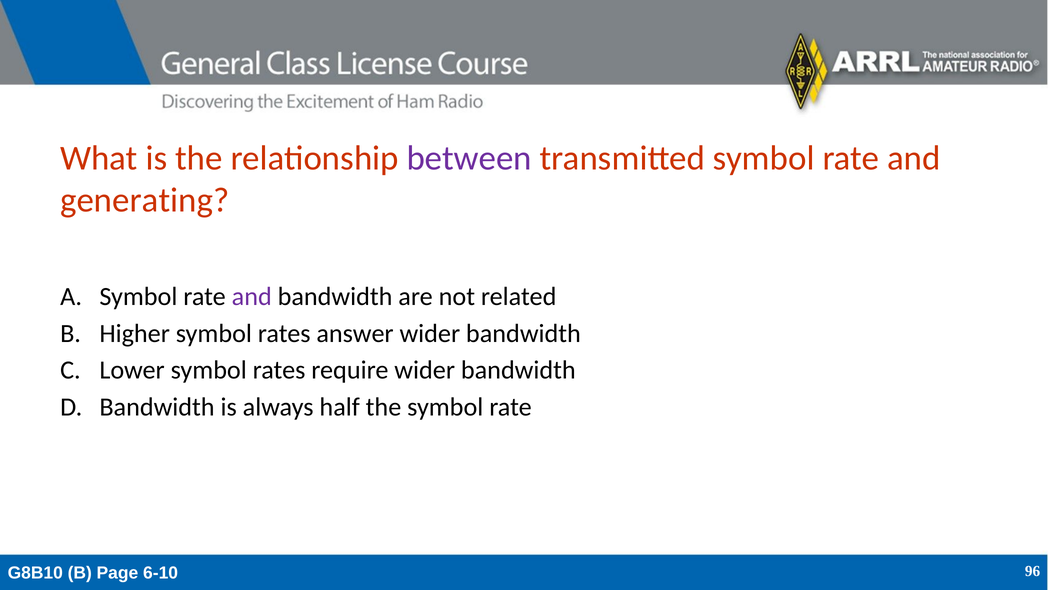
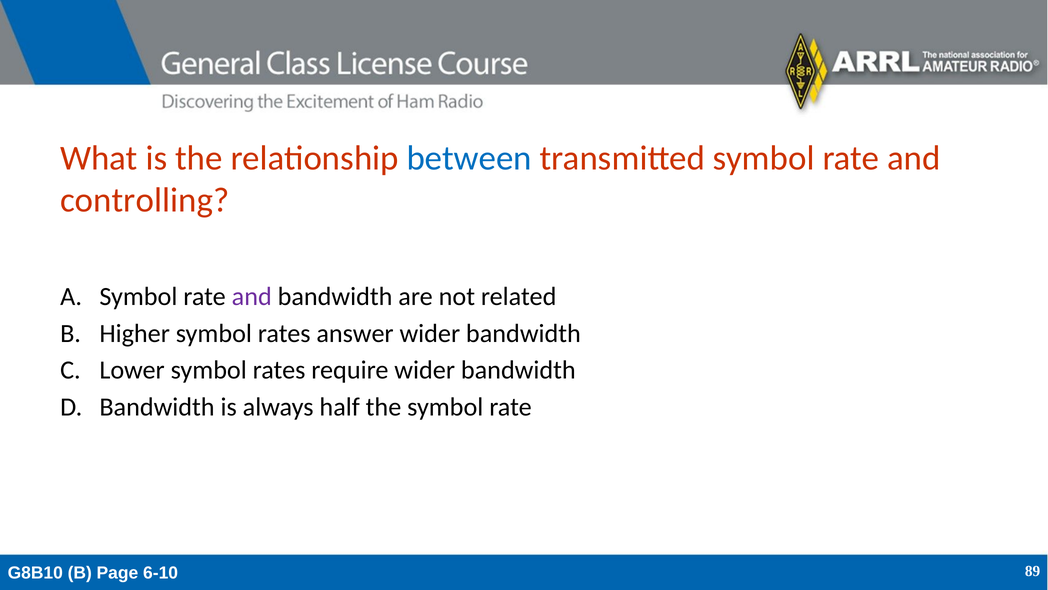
between colour: purple -> blue
generating: generating -> controlling
96: 96 -> 89
